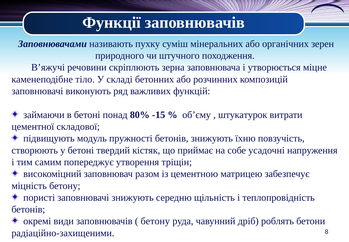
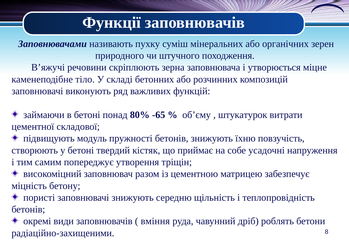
-15: -15 -> -65
бетону at (155, 221): бетону -> вміння
